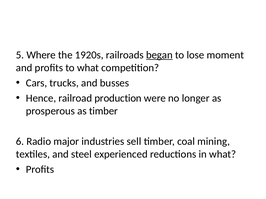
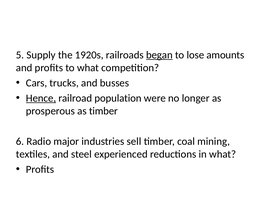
Where: Where -> Supply
moment: moment -> amounts
Hence underline: none -> present
production: production -> population
